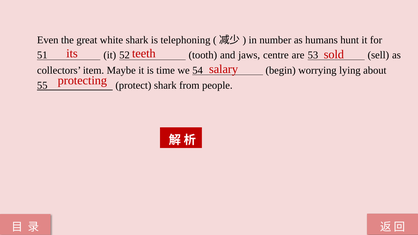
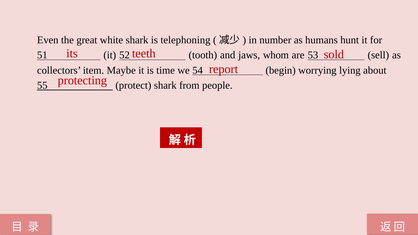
centre: centre -> whom
salary: salary -> report
